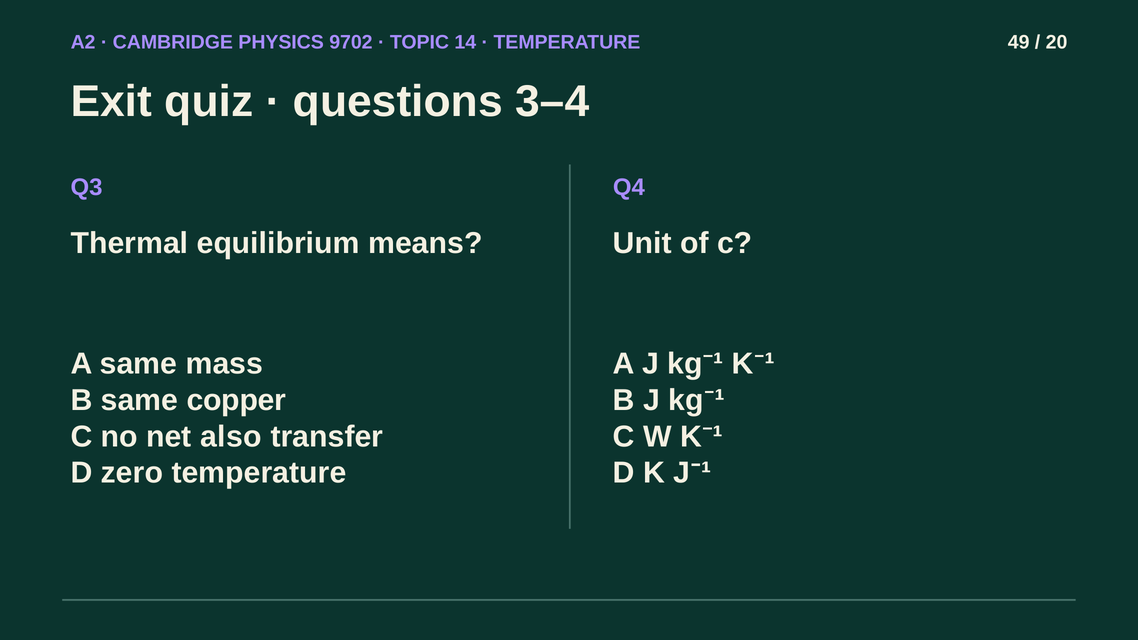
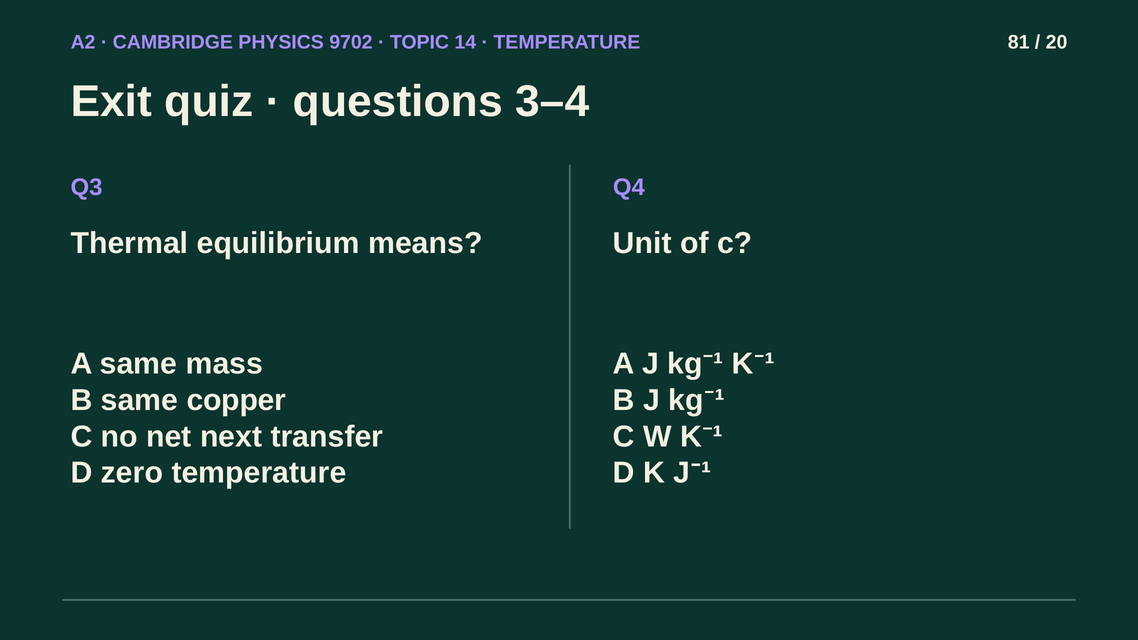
49: 49 -> 81
also: also -> next
